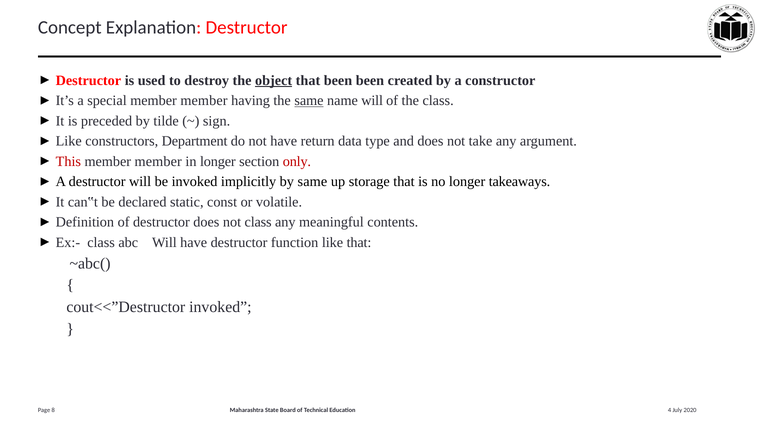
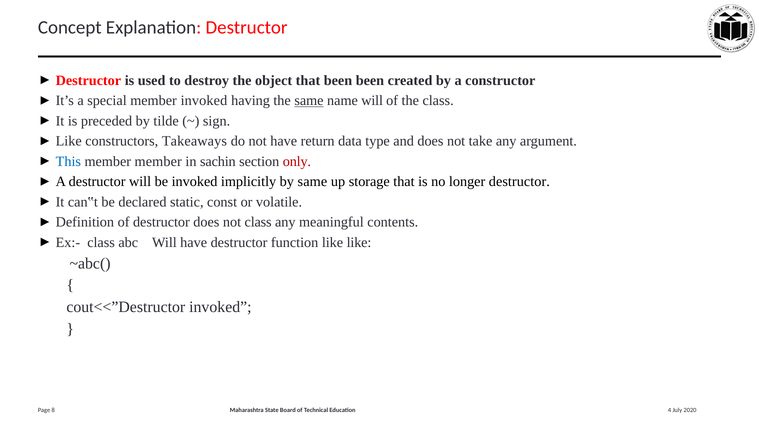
object underline: present -> none
special member member: member -> invoked
Department: Department -> Takeaways
This colour: red -> blue
in longer: longer -> sachin
longer takeaways: takeaways -> destructor
like that: that -> like
